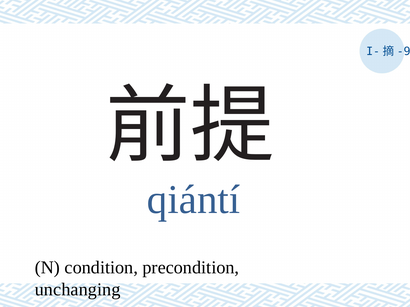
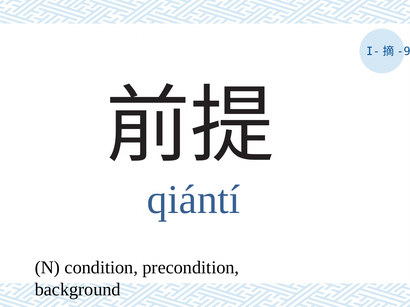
unchanging: unchanging -> background
